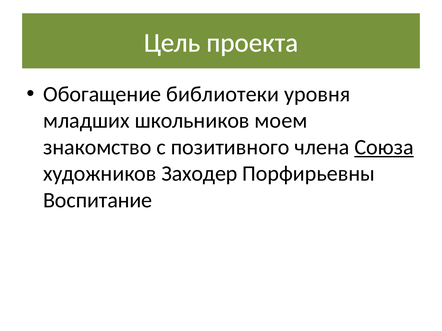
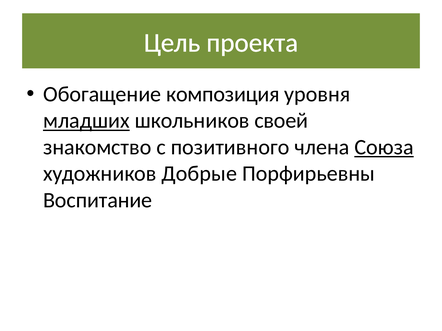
библиотеки: библиотеки -> композиция
младших underline: none -> present
моем: моем -> своей
Заходер: Заходер -> Добрые
